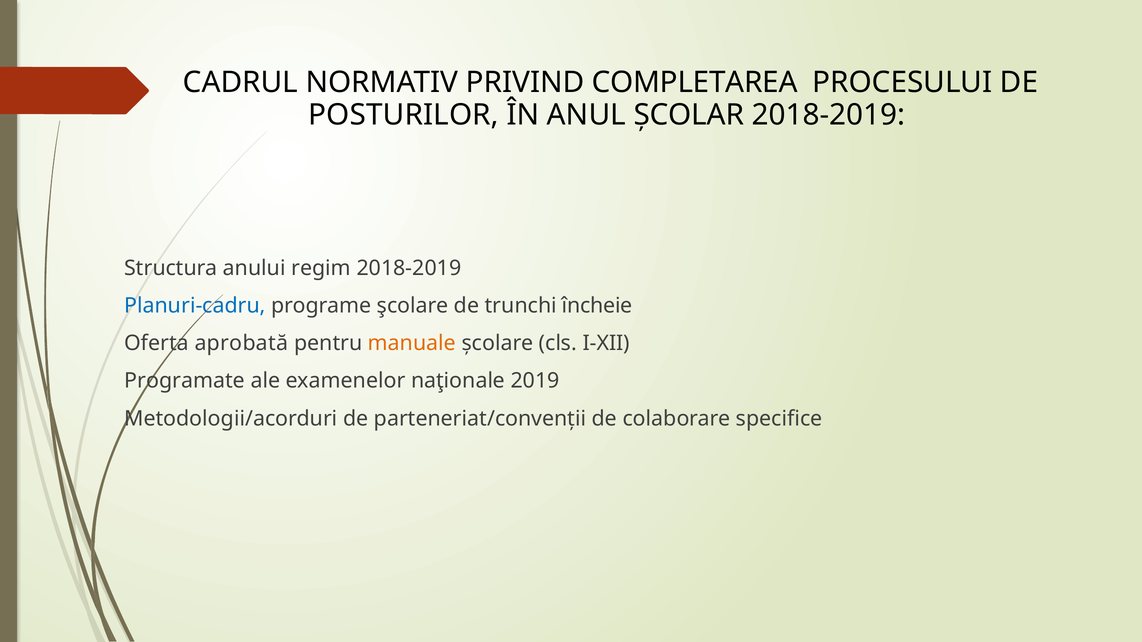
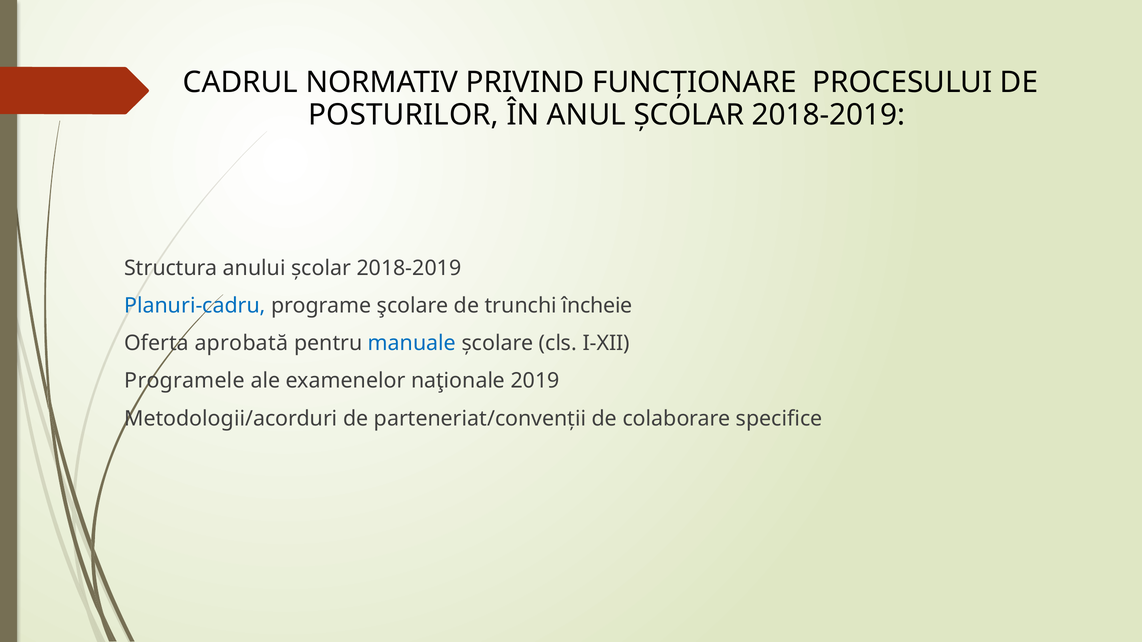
COMPLETAREA: COMPLETAREA -> FUNCȚIONARE
anului regim: regim -> școlar
manuale colour: orange -> blue
Programate: Programate -> Programele
